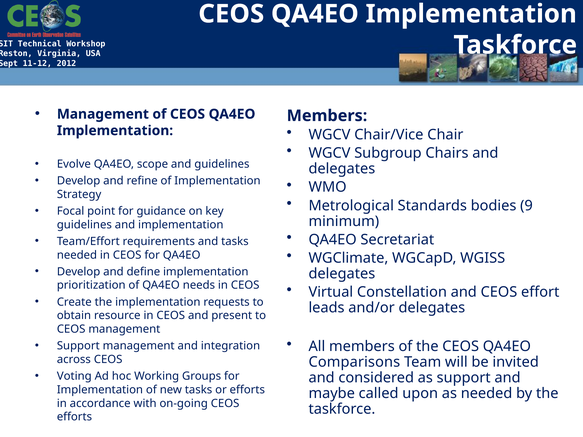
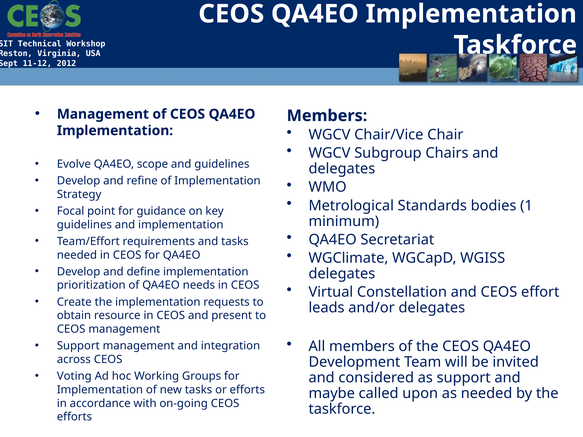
9: 9 -> 1
Comparisons: Comparisons -> Development
